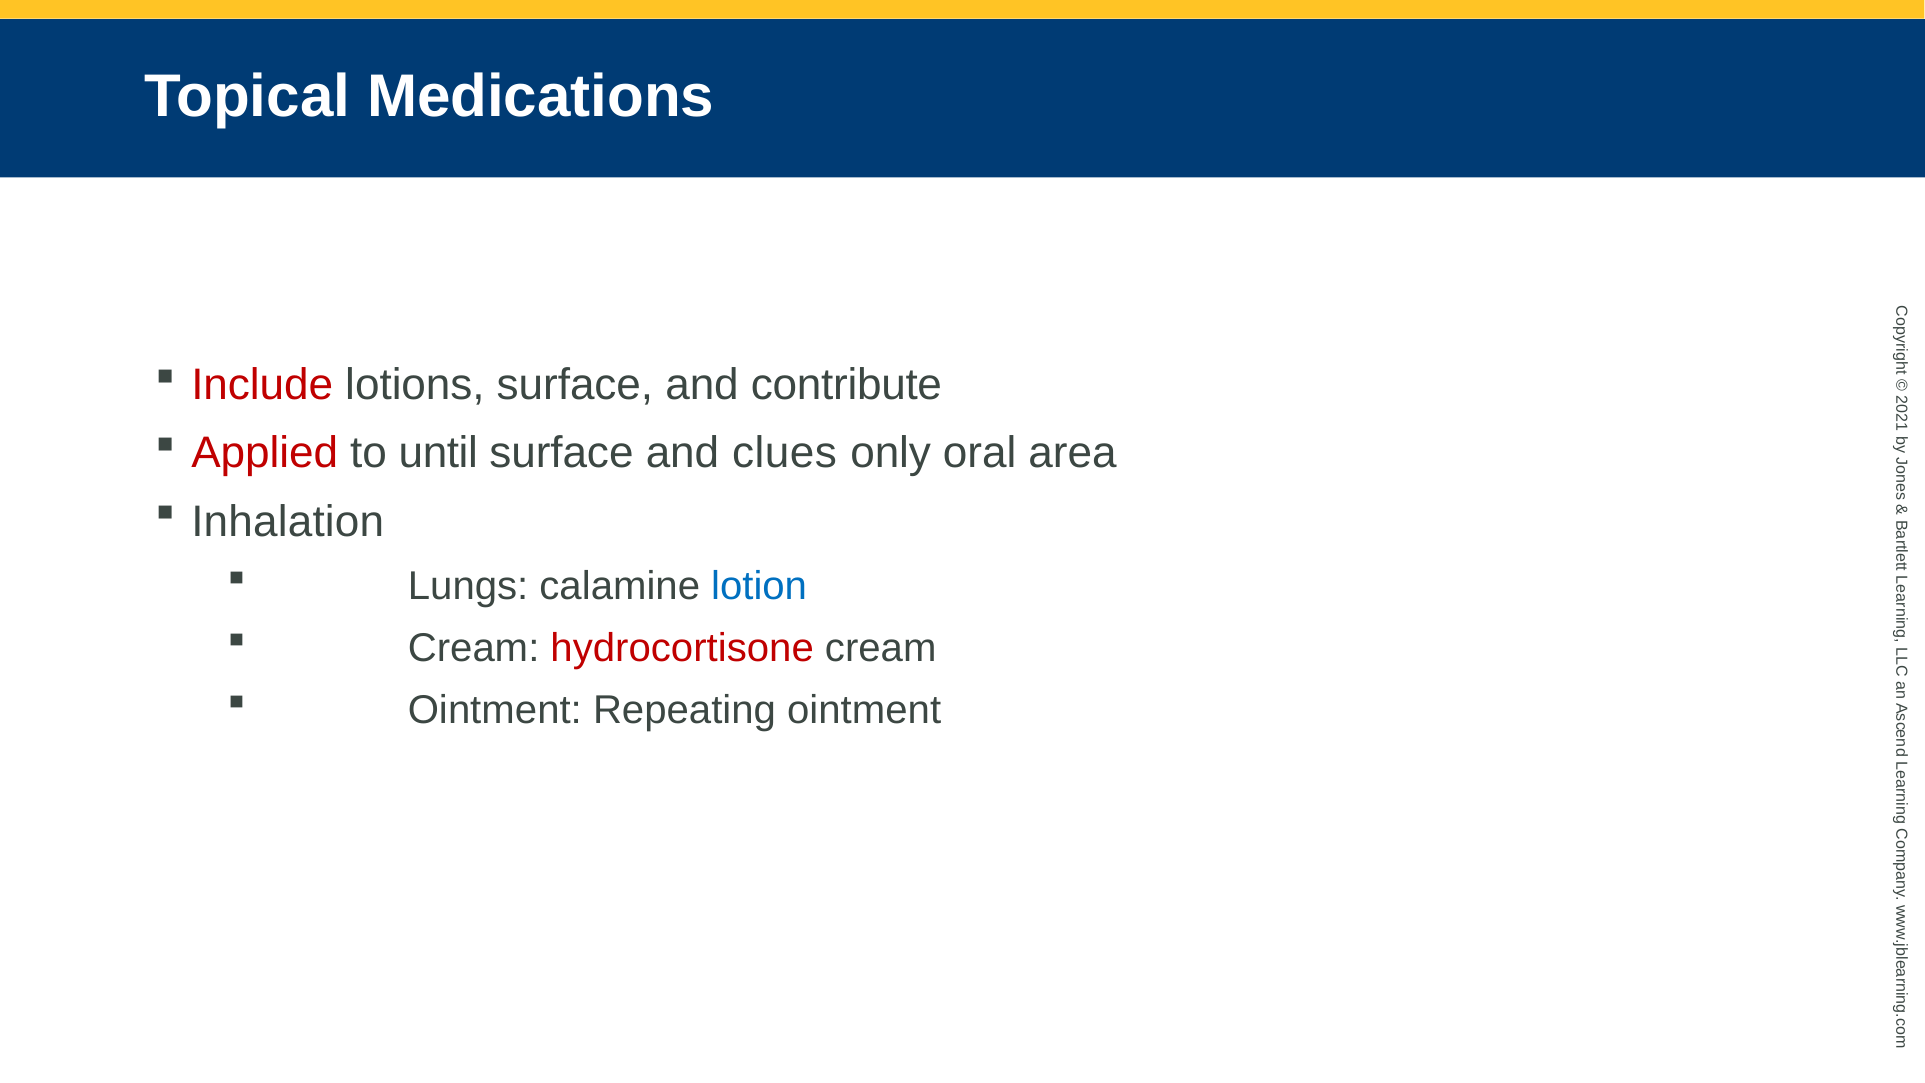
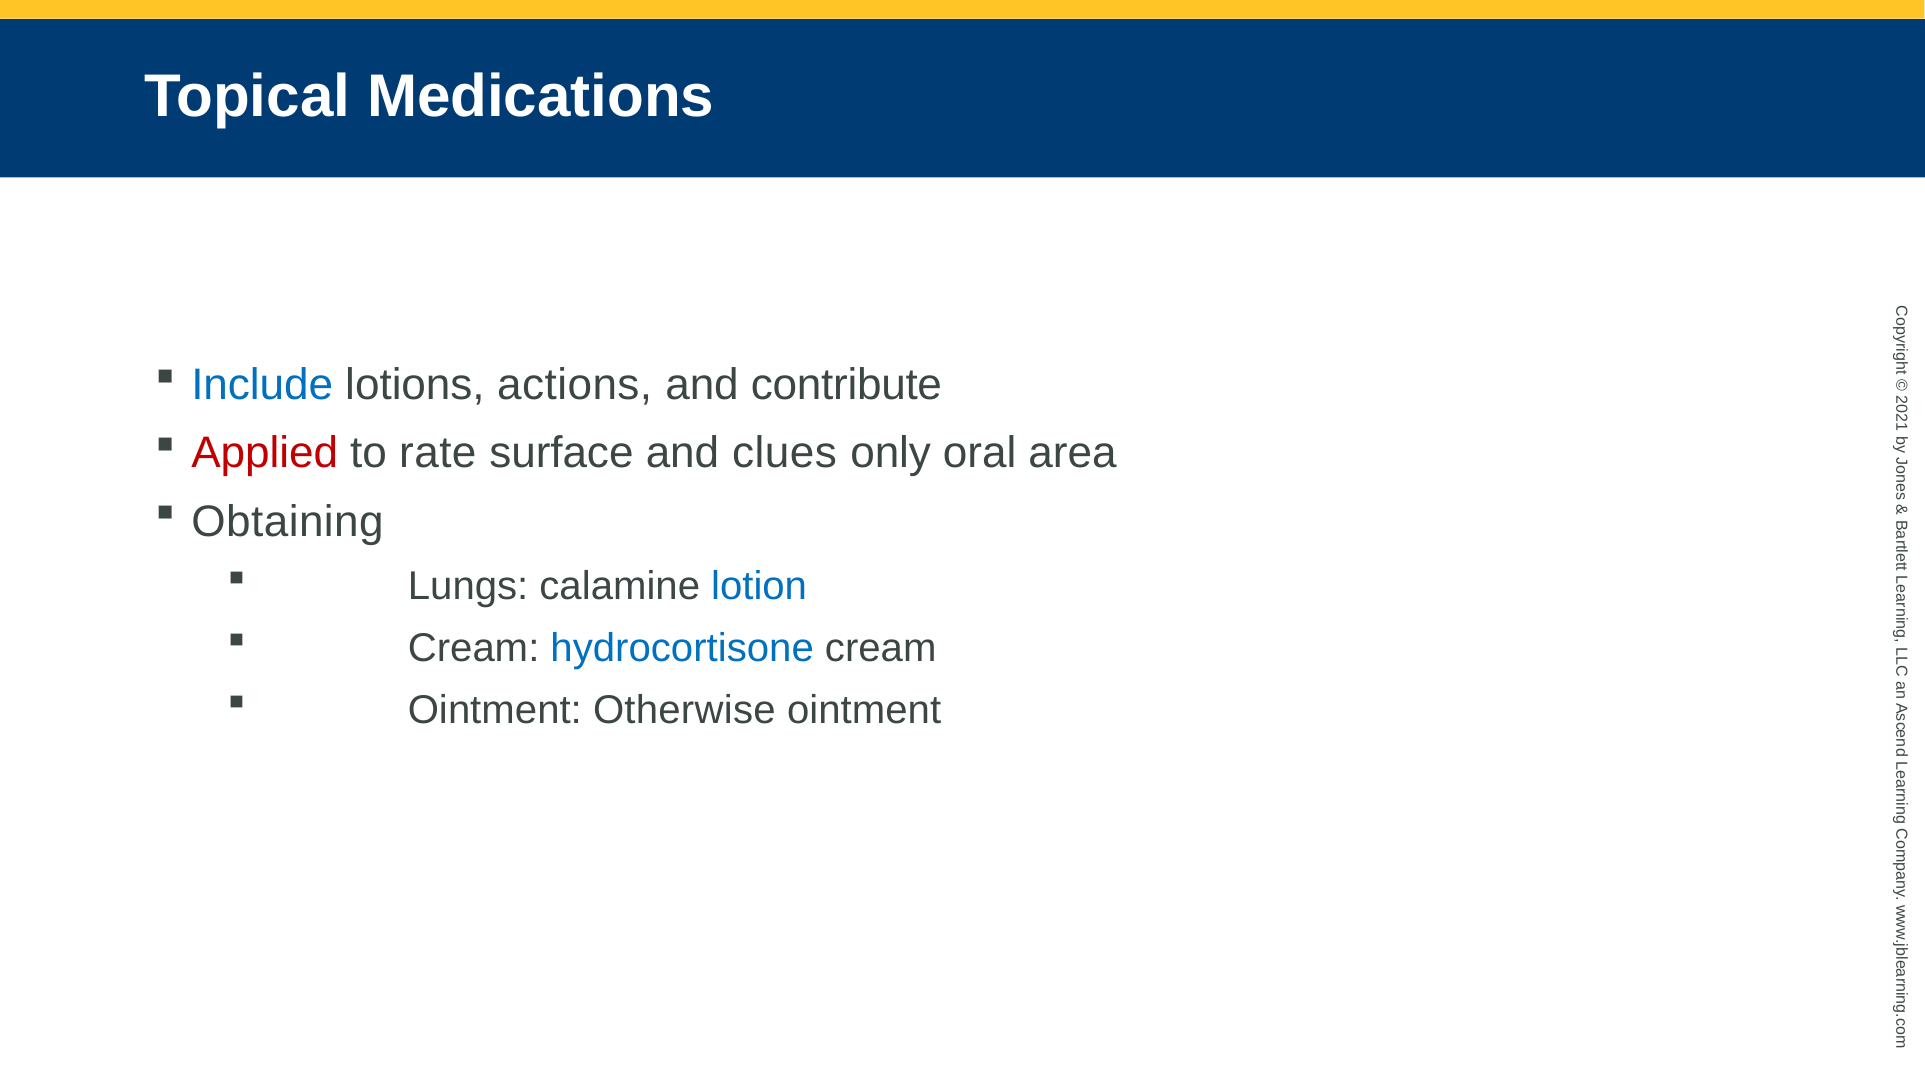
Include colour: red -> blue
lotions surface: surface -> actions
until: until -> rate
Inhalation: Inhalation -> Obtaining
hydrocortisone colour: red -> blue
Repeating: Repeating -> Otherwise
